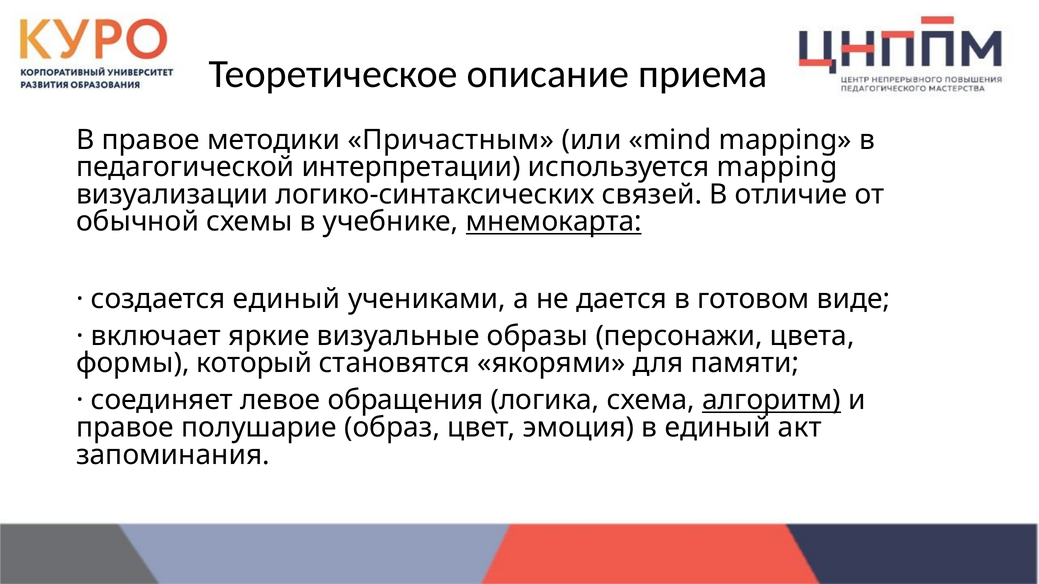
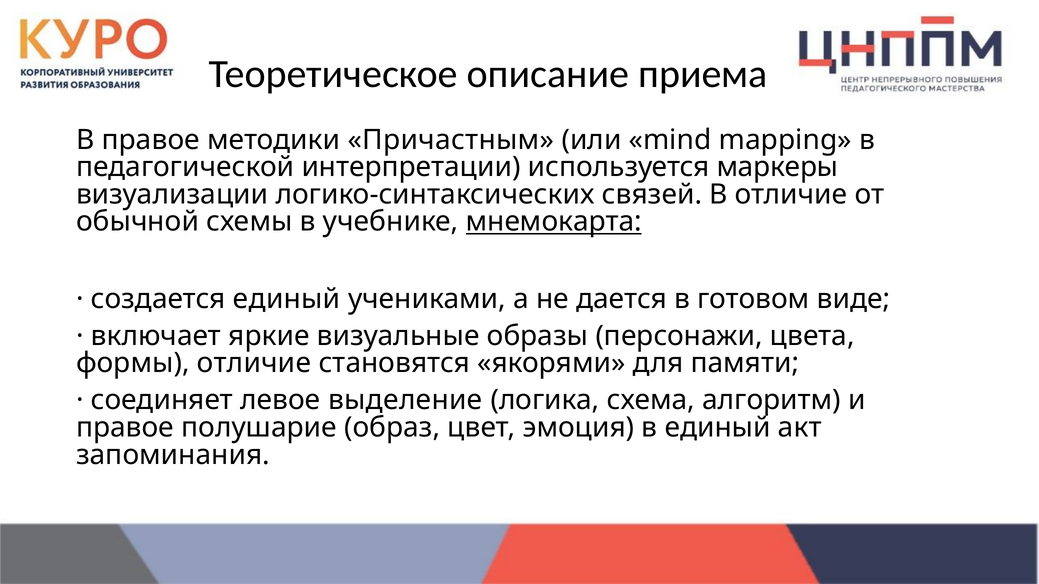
используется mapping: mapping -> маркеры
формы который: который -> отличие
обращения: обращения -> выделение
алгоритм underline: present -> none
